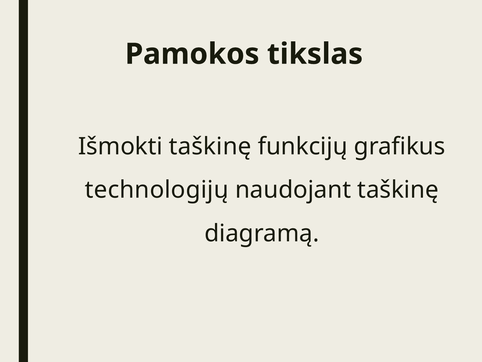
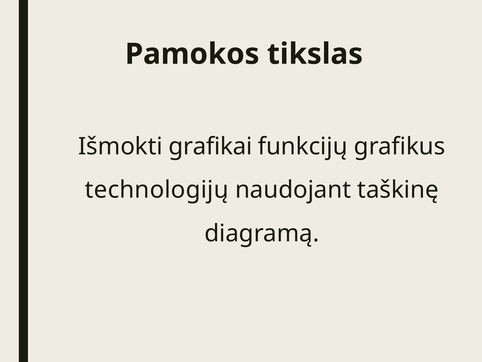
Išmokti taškinę: taškinę -> grafikai
